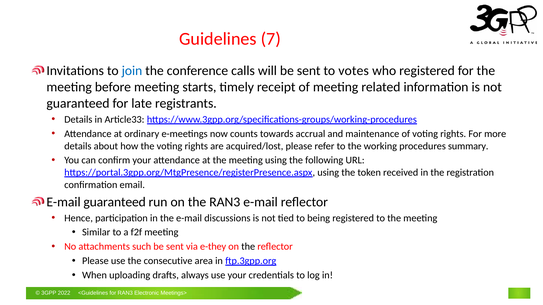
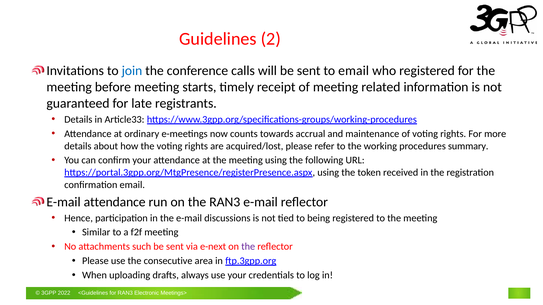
Guidelines 7: 7 -> 2
to votes: votes -> email
E-mail guaranteed: guaranteed -> attendance
e-they: e-they -> e-next
the at (248, 247) colour: black -> purple
